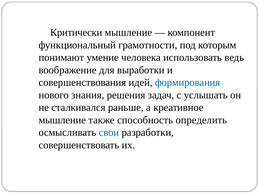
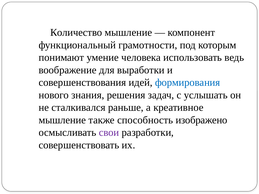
Критически: Критически -> Количество
определить: определить -> изображено
свои colour: blue -> purple
